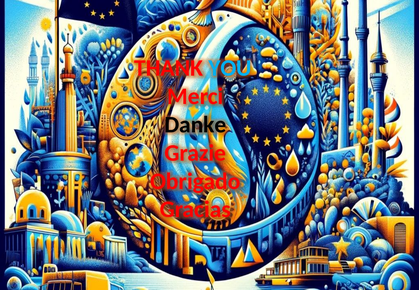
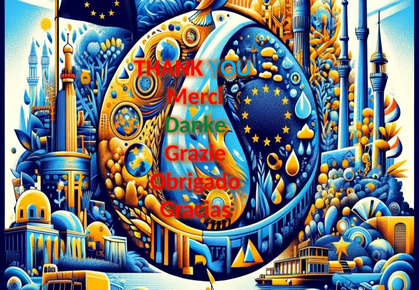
Danke colour: black -> green
